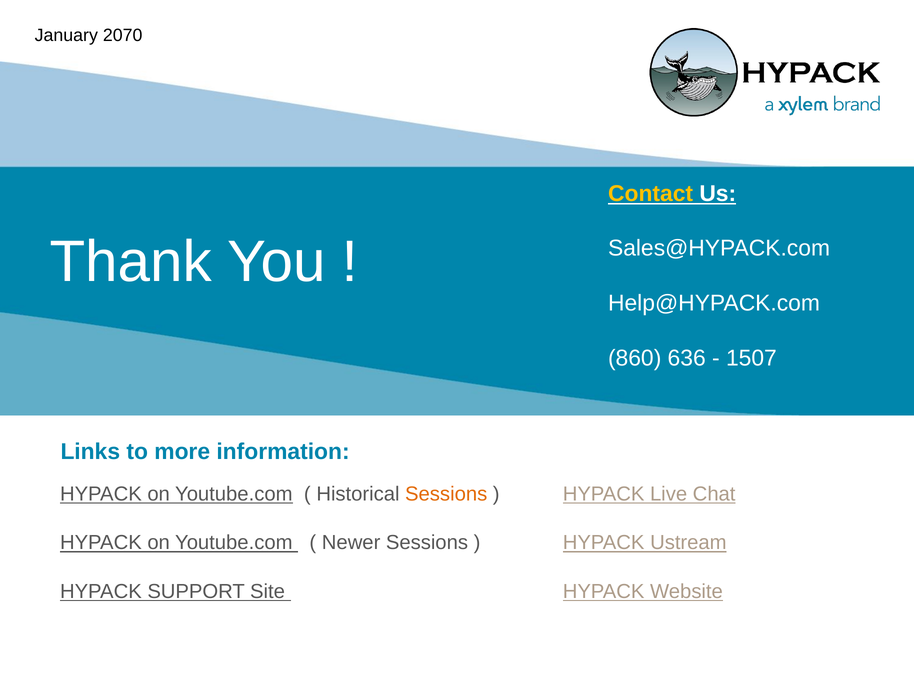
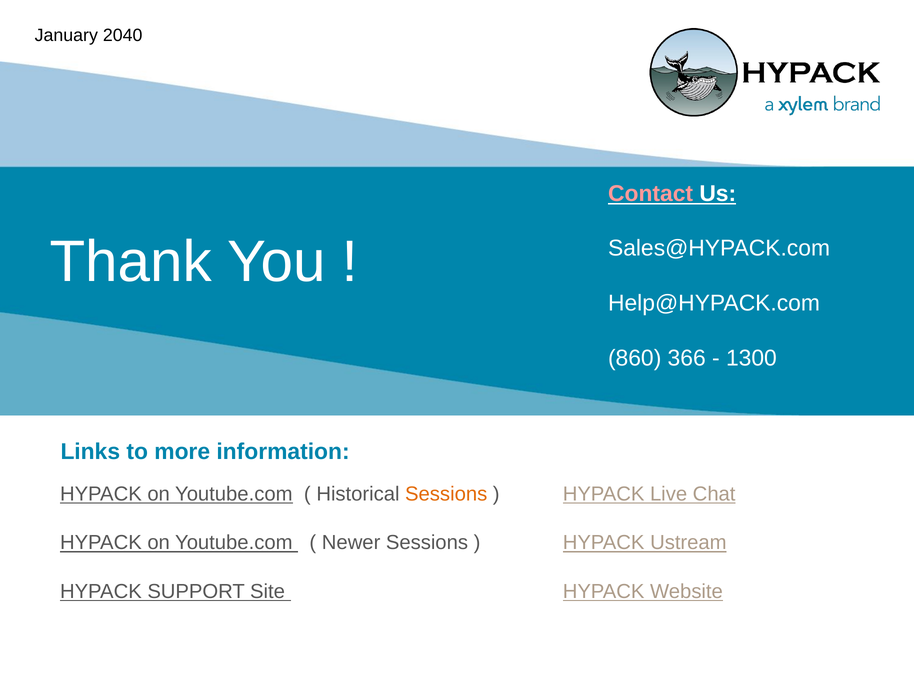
2070: 2070 -> 2040
Contact colour: yellow -> pink
636: 636 -> 366
1507: 1507 -> 1300
